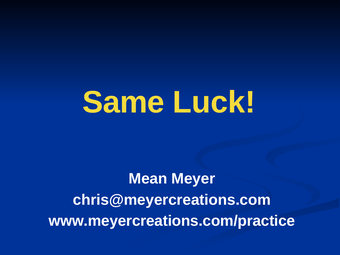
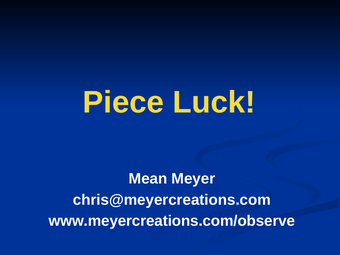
Same: Same -> Piece
www.meyercreations.com/practice: www.meyercreations.com/practice -> www.meyercreations.com/observe
